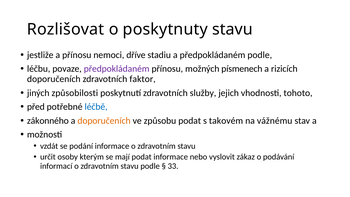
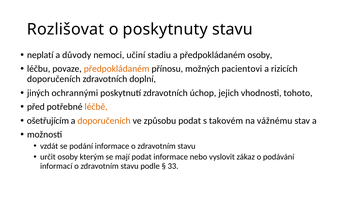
jestliže: jestliže -> neplatí
a přínosu: přínosu -> důvody
dříve: dříve -> učiní
předpokládaném podle: podle -> osoby
předpokládaném at (117, 69) colour: purple -> orange
písmenech: písmenech -> pacientovi
faktor: faktor -> doplní
způsobilosti: způsobilosti -> ochrannými
služby: služby -> úchop
léčbě colour: blue -> orange
zákonného: zákonného -> ošetřujícím
